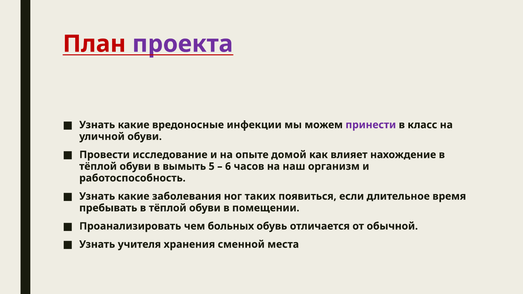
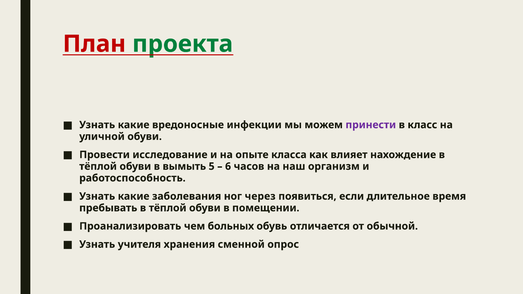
проекта colour: purple -> green
домой: домой -> класса
таких: таких -> через
места: места -> опрос
